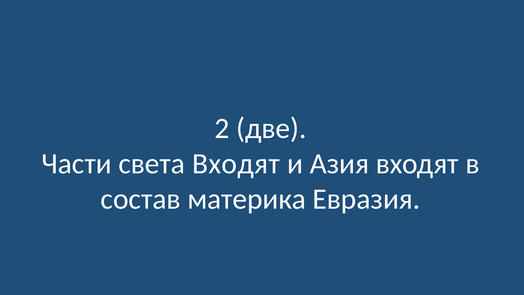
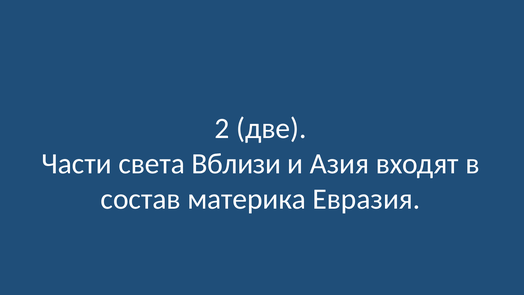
света Входят: Входят -> Вблизи
